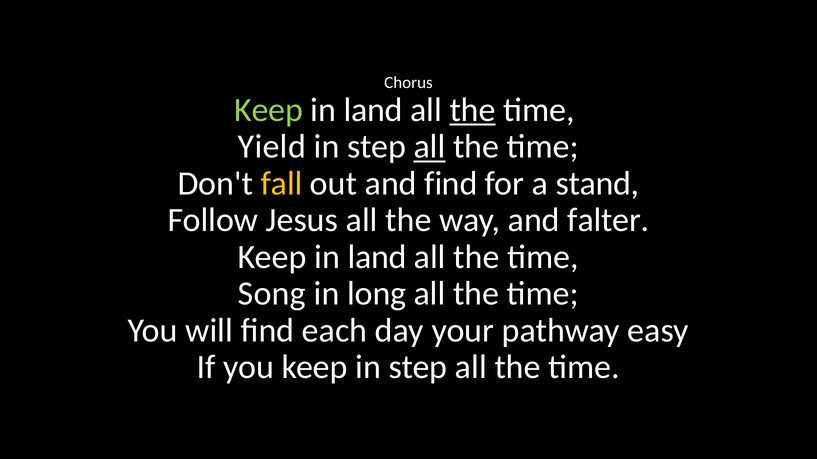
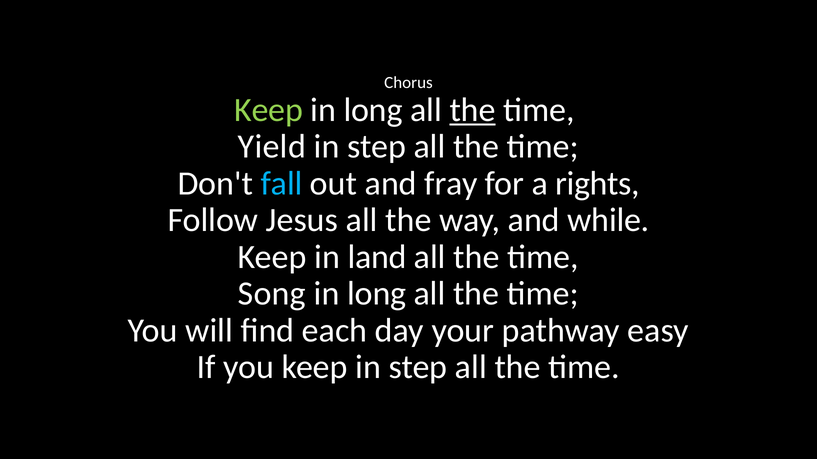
land at (373, 110): land -> long
all at (430, 147) underline: present -> none
fall colour: yellow -> light blue
and find: find -> fray
stand: stand -> rights
falter: falter -> while
